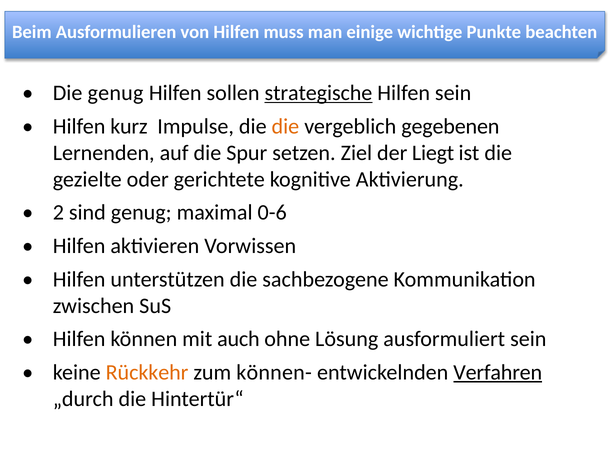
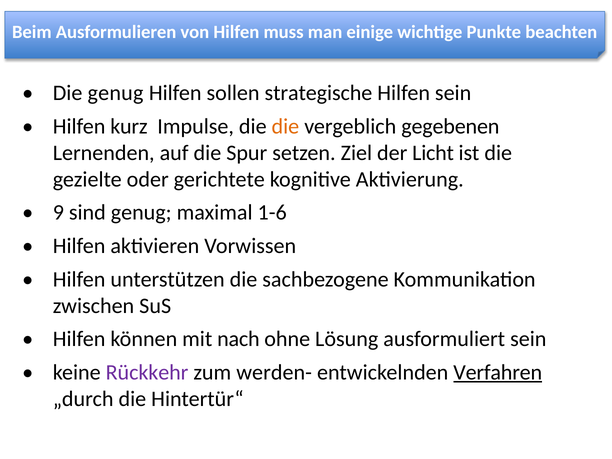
strategische underline: present -> none
Liegt: Liegt -> Licht
2: 2 -> 9
0-6: 0-6 -> 1-6
auch: auch -> nach
Rückkehr colour: orange -> purple
können-: können- -> werden-
